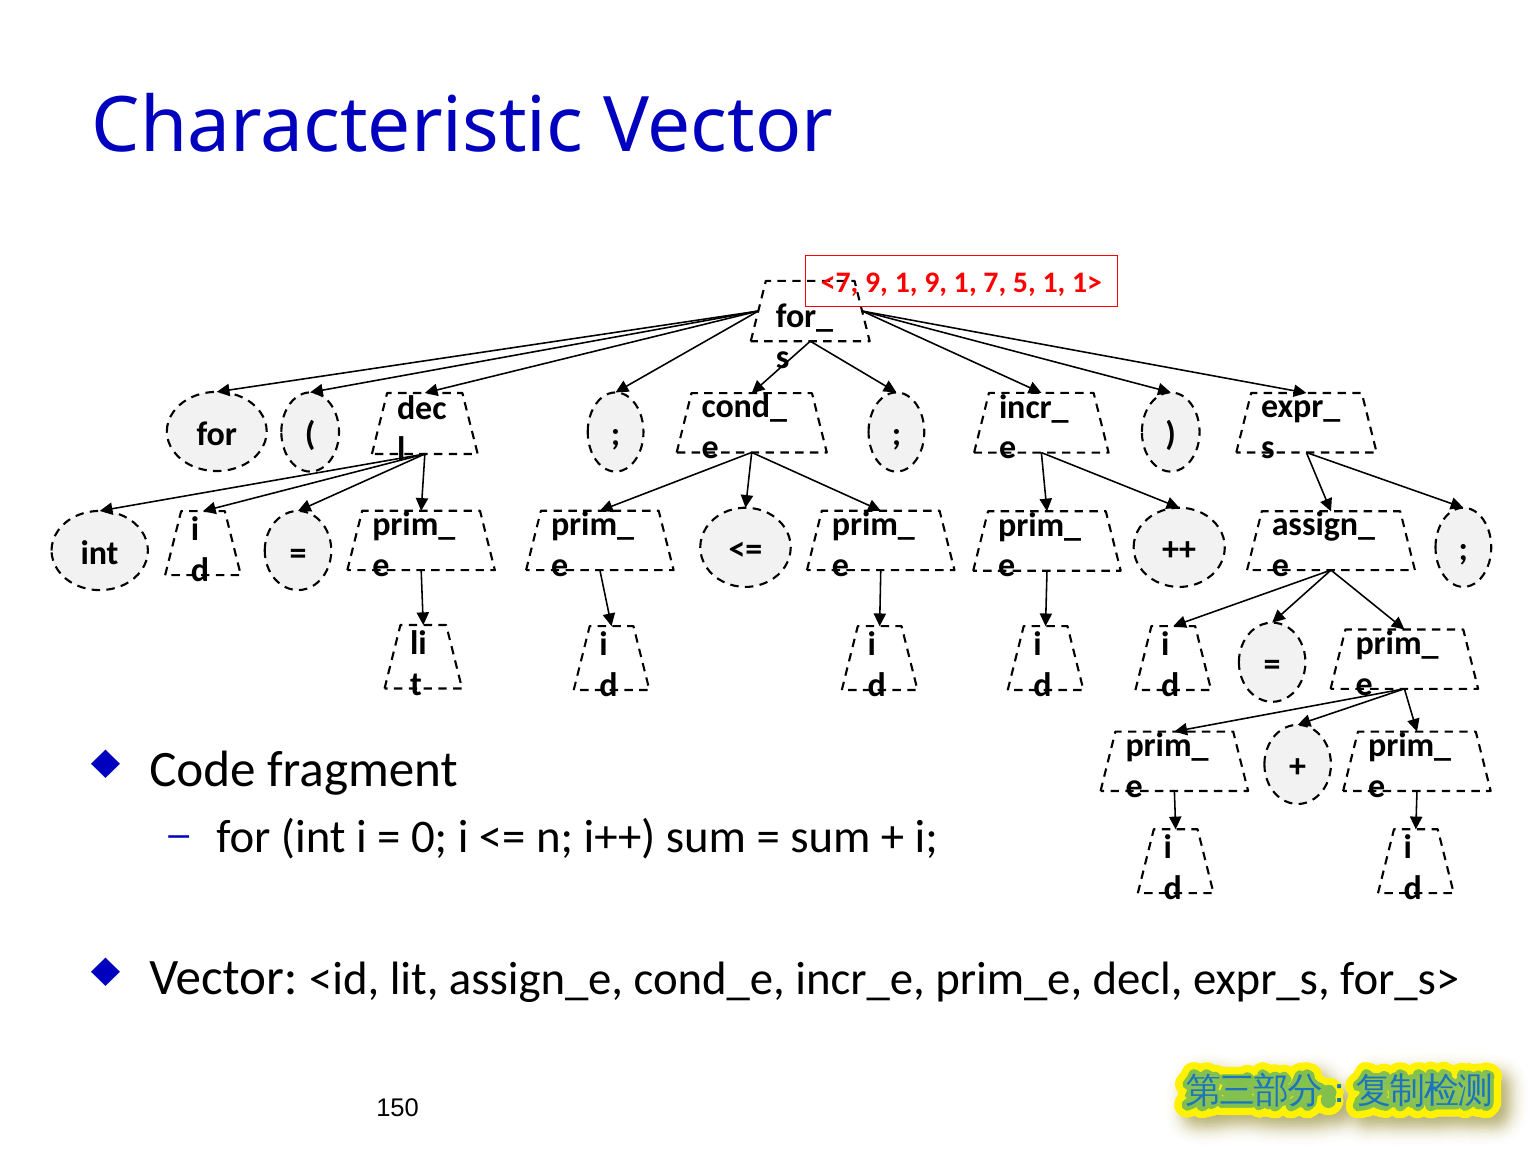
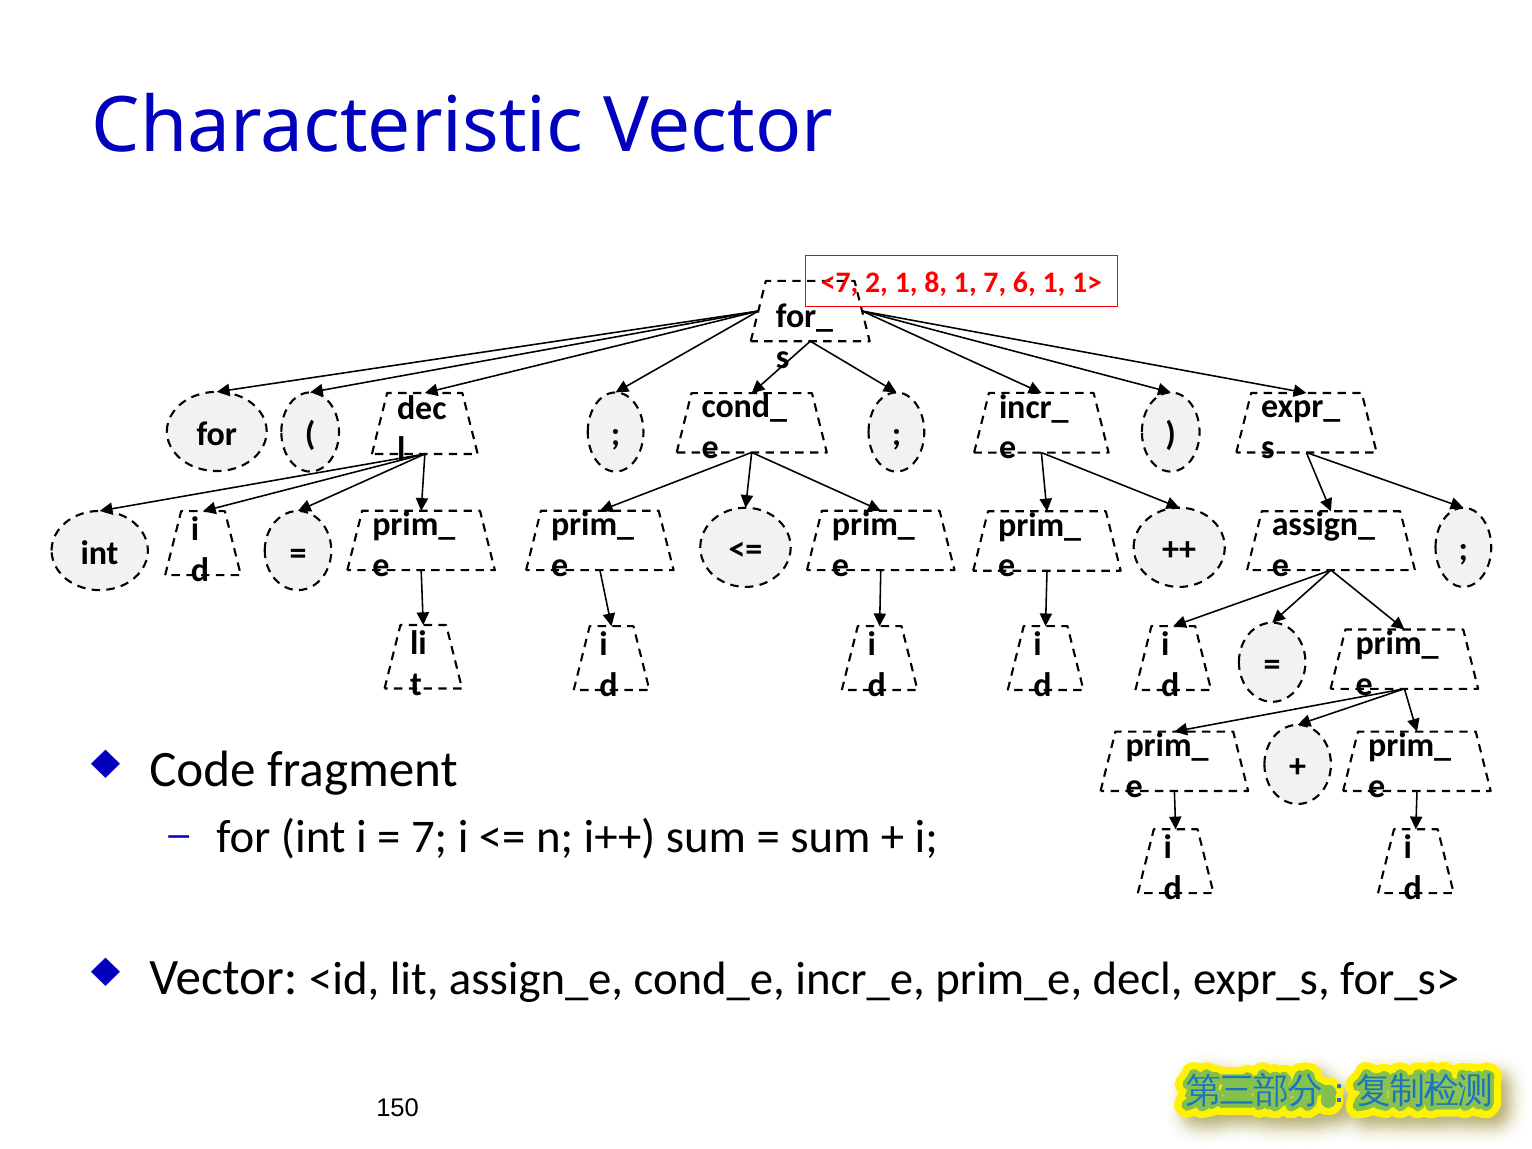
<7 9: 9 -> 2
1 9: 9 -> 8
5: 5 -> 6
0 at (429, 837): 0 -> 7
